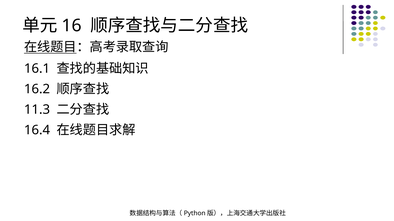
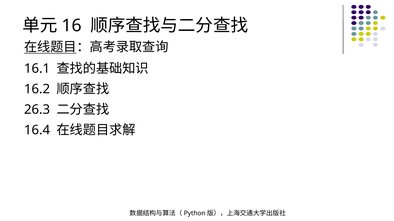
11.3: 11.3 -> 26.3
